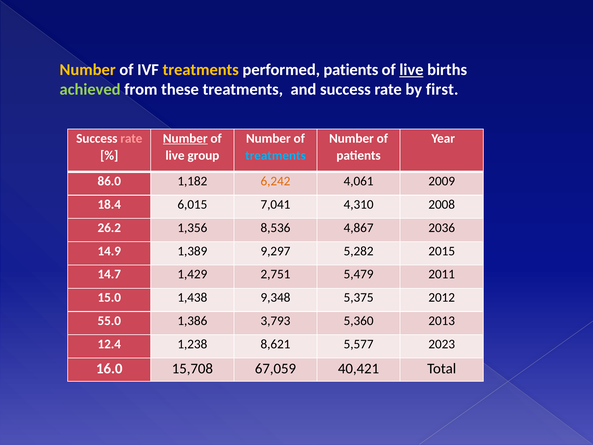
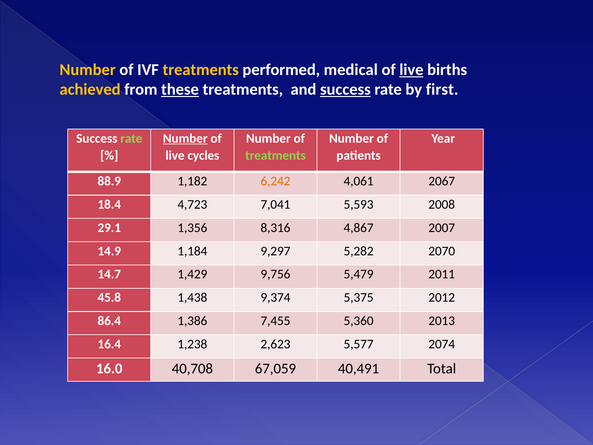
performed patients: patients -> medical
achieved colour: light green -> yellow
these underline: none -> present
success at (345, 89) underline: none -> present
rate at (131, 138) colour: pink -> light green
group: group -> cycles
treatments at (275, 156) colour: light blue -> light green
86.0: 86.0 -> 88.9
2009: 2009 -> 2067
6,015: 6,015 -> 4,723
4,310: 4,310 -> 5,593
26.2: 26.2 -> 29.1
8,536: 8,536 -> 8,316
2036: 2036 -> 2007
1,389: 1,389 -> 1,184
2015: 2015 -> 2070
2,751: 2,751 -> 9,756
15.0: 15.0 -> 45.8
9,348: 9,348 -> 9,374
55.0: 55.0 -> 86.4
3,793: 3,793 -> 7,455
12.4: 12.4 -> 16.4
8,621: 8,621 -> 2,623
2023: 2023 -> 2074
15,708: 15,708 -> 40,708
40,421: 40,421 -> 40,491
